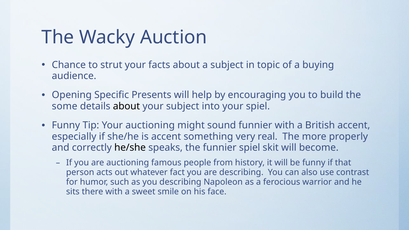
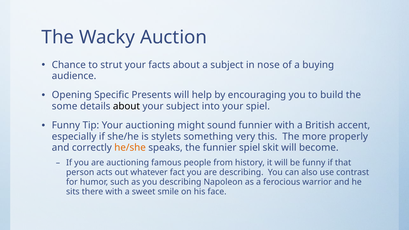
topic: topic -> nose
is accent: accent -> stylets
real: real -> this
he/she colour: black -> orange
